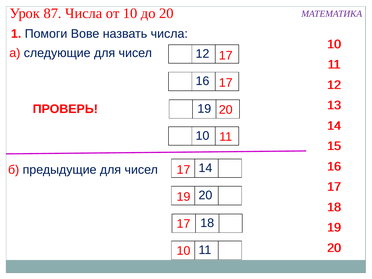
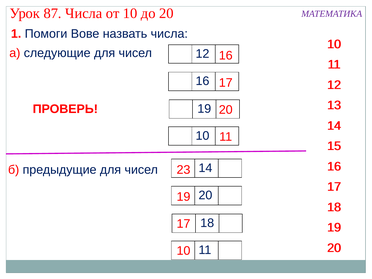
следующие для чисел 17: 17 -> 16
предыдущие для чисел 17: 17 -> 23
